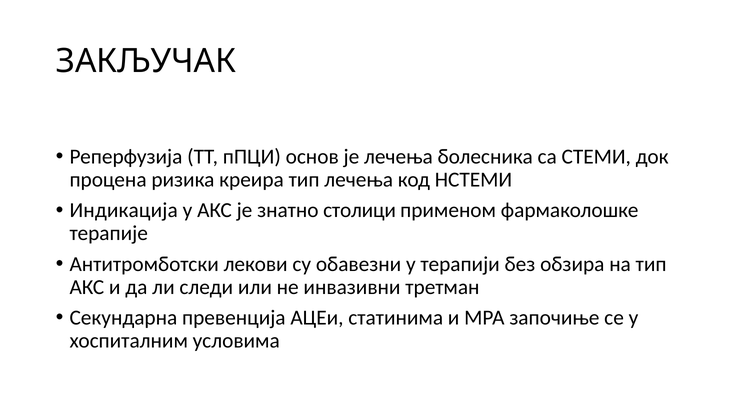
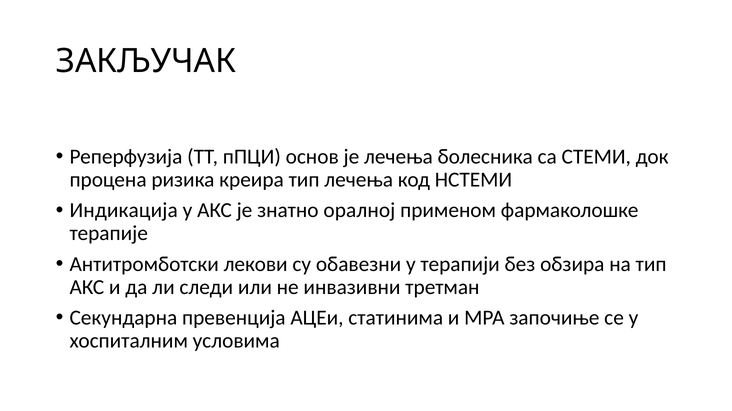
столици: столици -> оралној
